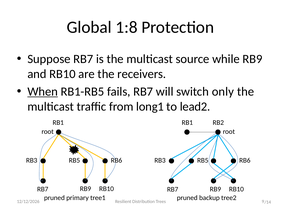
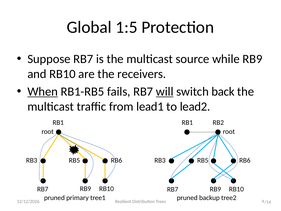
1:8: 1:8 -> 1:5
will underline: none -> present
only: only -> back
long1: long1 -> lead1
